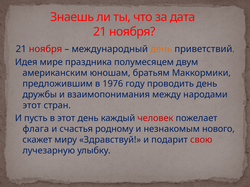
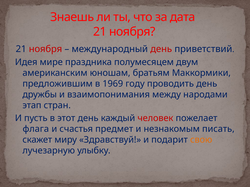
день at (161, 49) colour: orange -> red
1976: 1976 -> 1969
этот at (32, 106): этот -> этап
родному: родному -> предмет
нового: нового -> писать
свою colour: red -> orange
